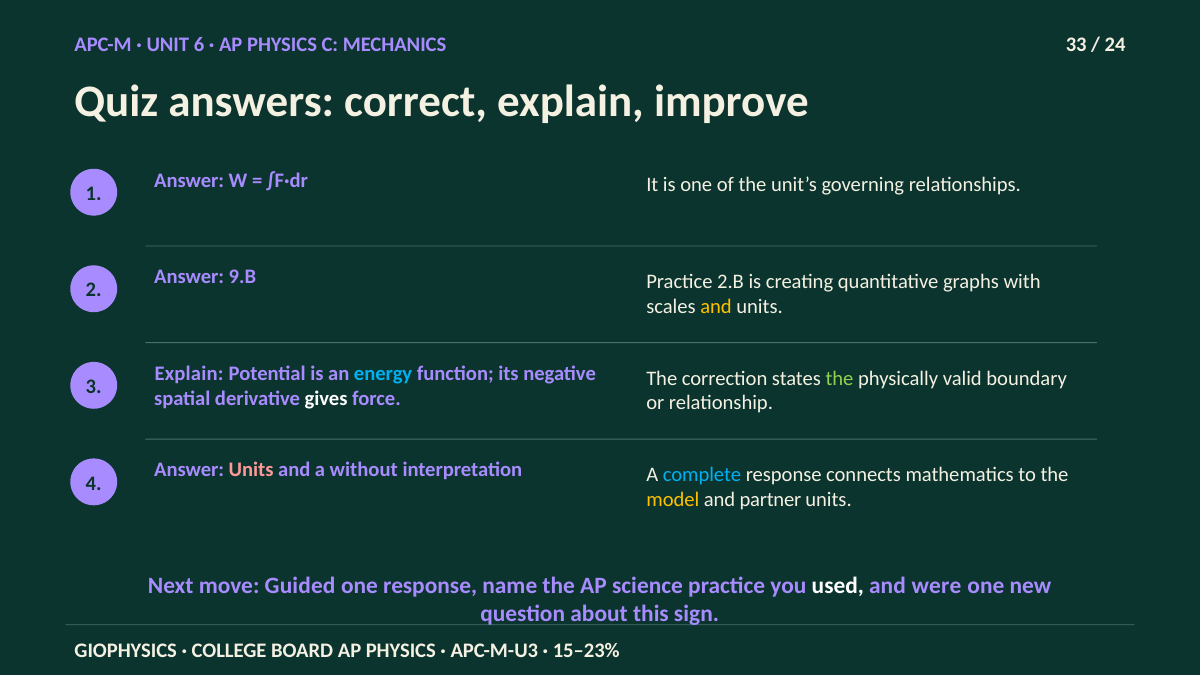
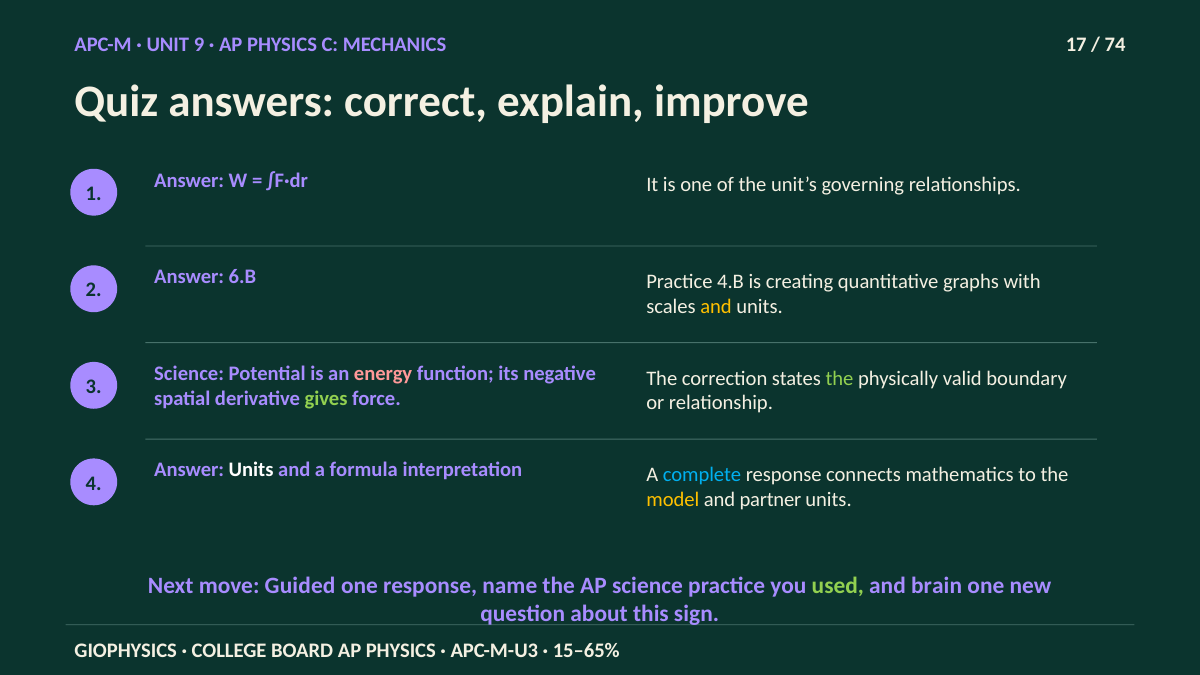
6: 6 -> 9
33: 33 -> 17
24: 24 -> 74
9.B: 9.B -> 6.B
2.B: 2.B -> 4.B
Explain at (189, 374): Explain -> Science
energy colour: light blue -> pink
gives colour: white -> light green
Units at (251, 470) colour: pink -> white
without: without -> formula
used colour: white -> light green
were: were -> brain
15–23%: 15–23% -> 15–65%
